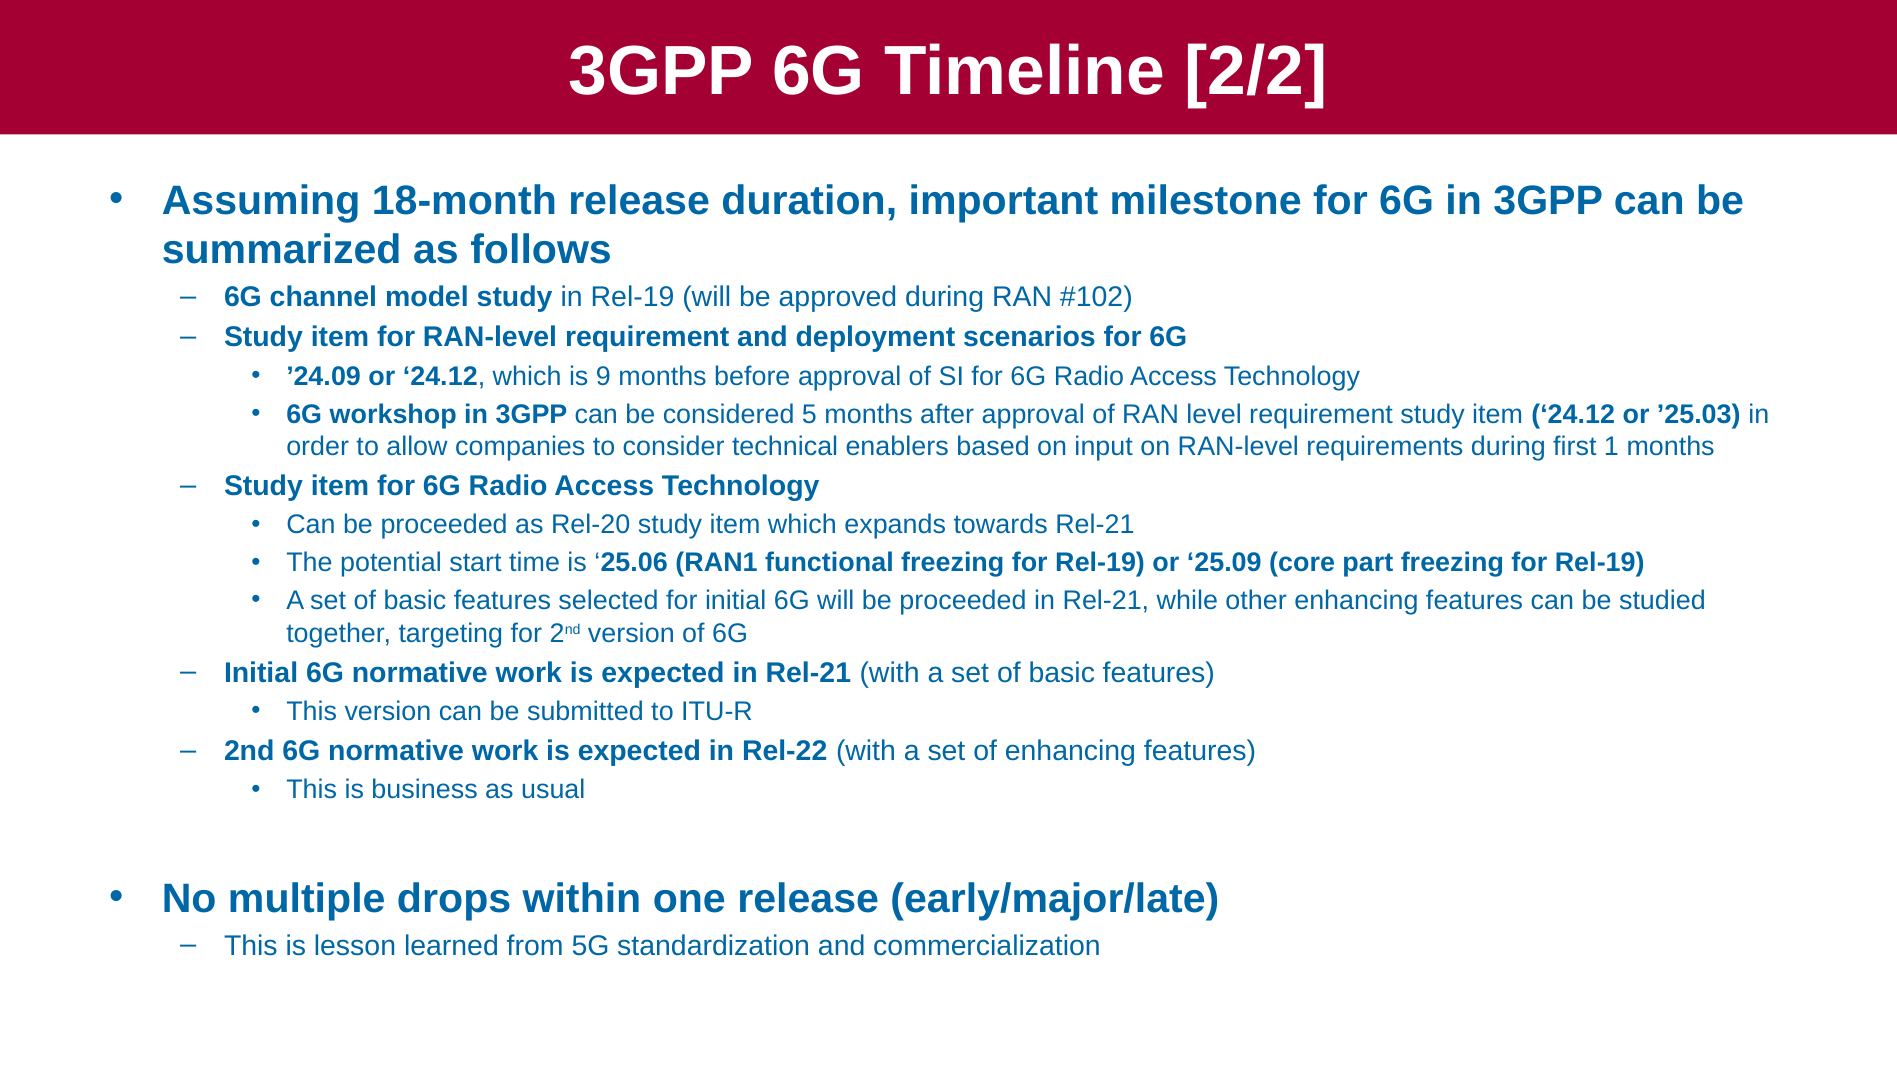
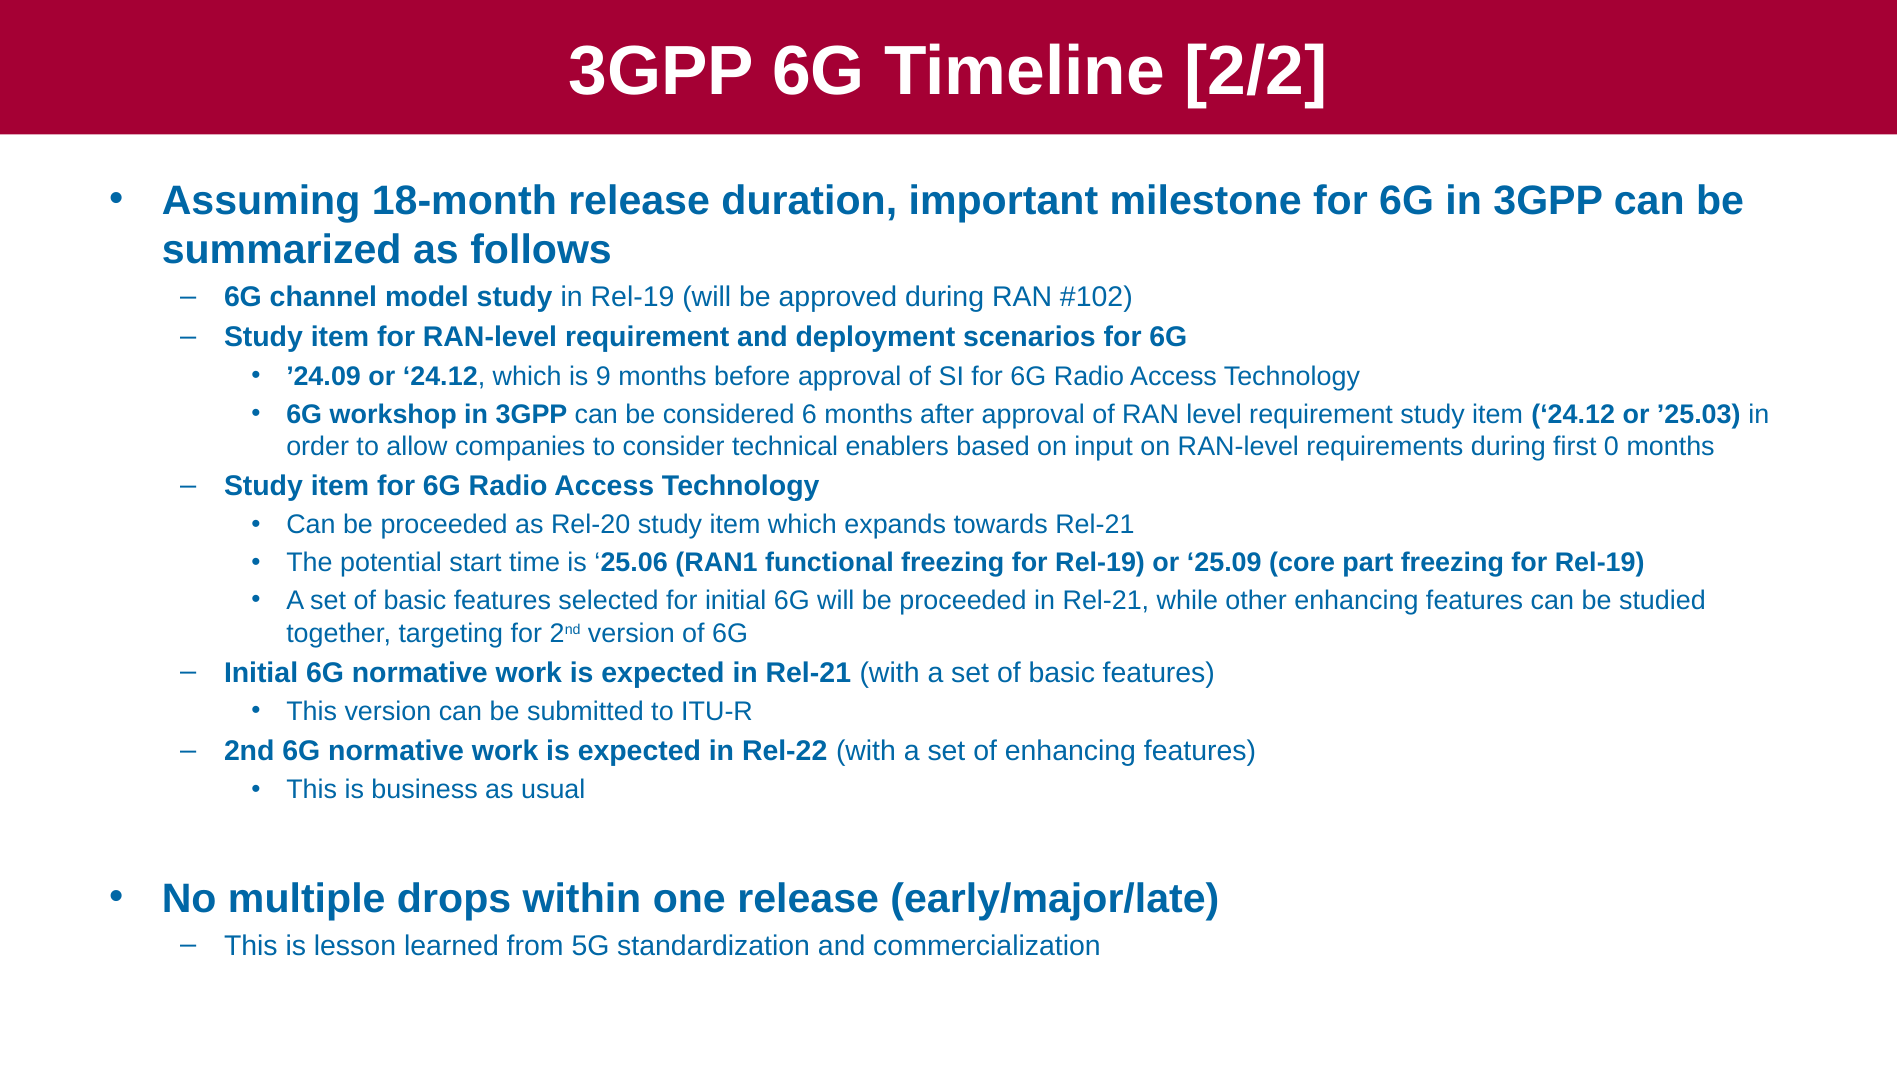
5: 5 -> 6
1: 1 -> 0
